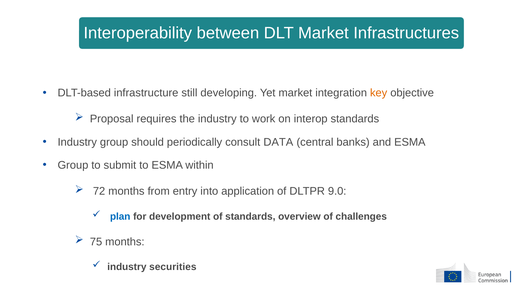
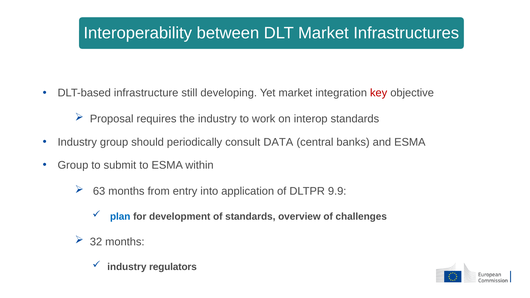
key colour: orange -> red
72: 72 -> 63
9.0: 9.0 -> 9.9
75: 75 -> 32
securities: securities -> regulators
